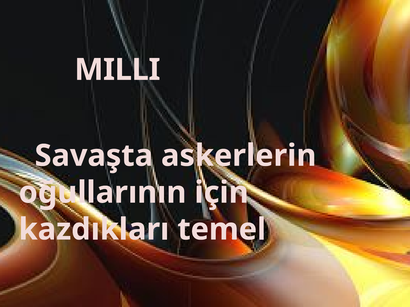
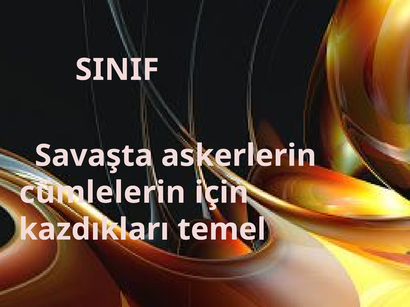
MILLI: MILLI -> SINIF
oğullarının: oğullarının -> cümlelerin
